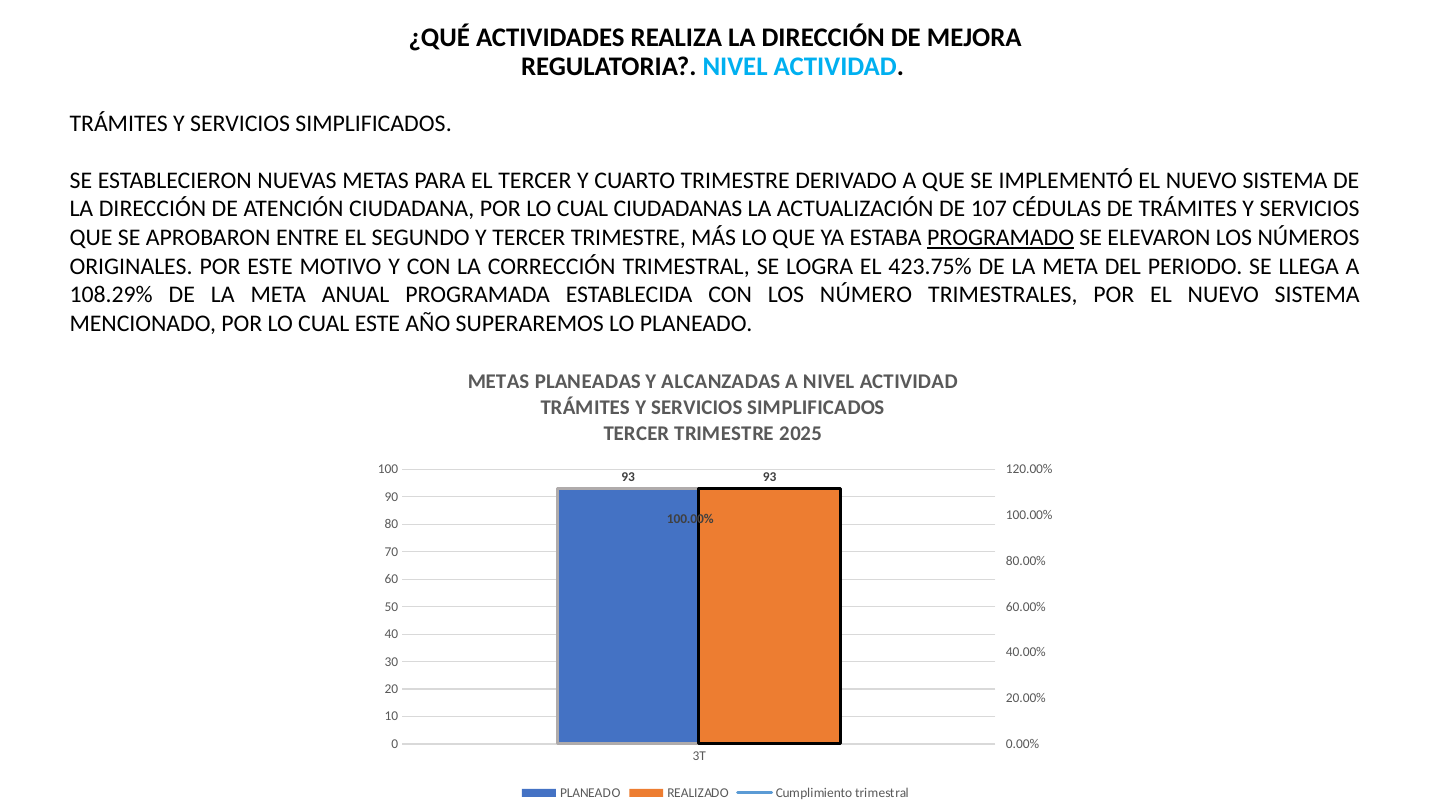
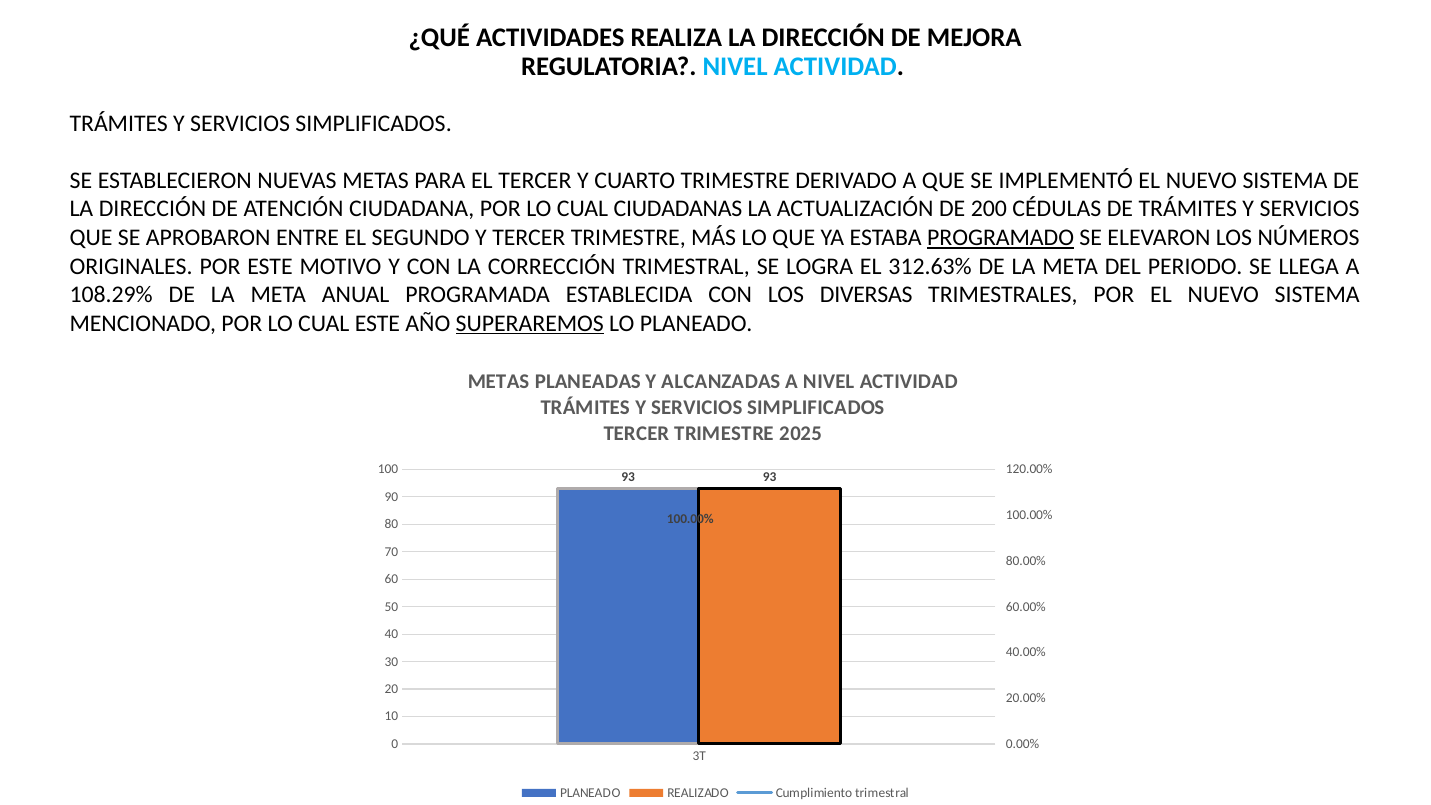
107: 107 -> 200
423.75%: 423.75% -> 312.63%
NÚMERO: NÚMERO -> DIVERSAS
SUPERAREMOS underline: none -> present
